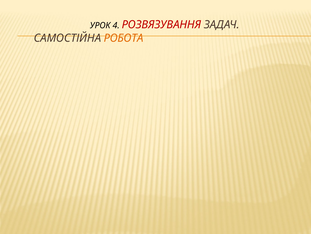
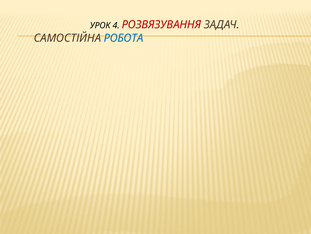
РОБОТА colour: orange -> blue
